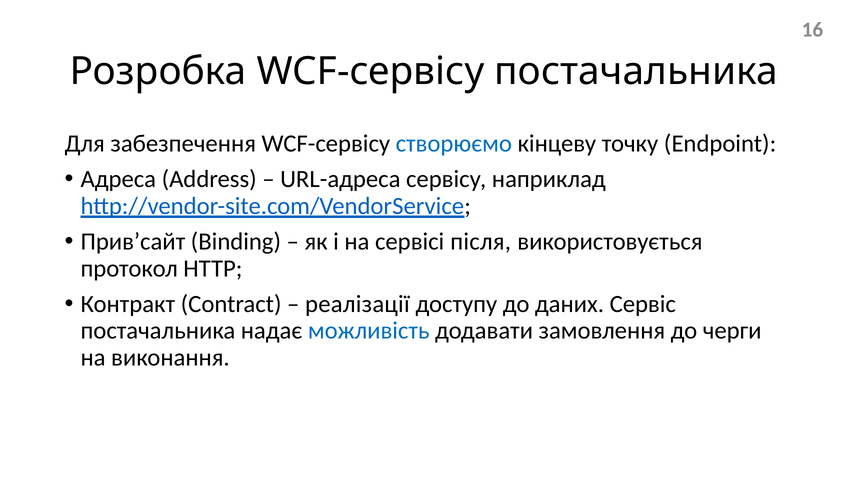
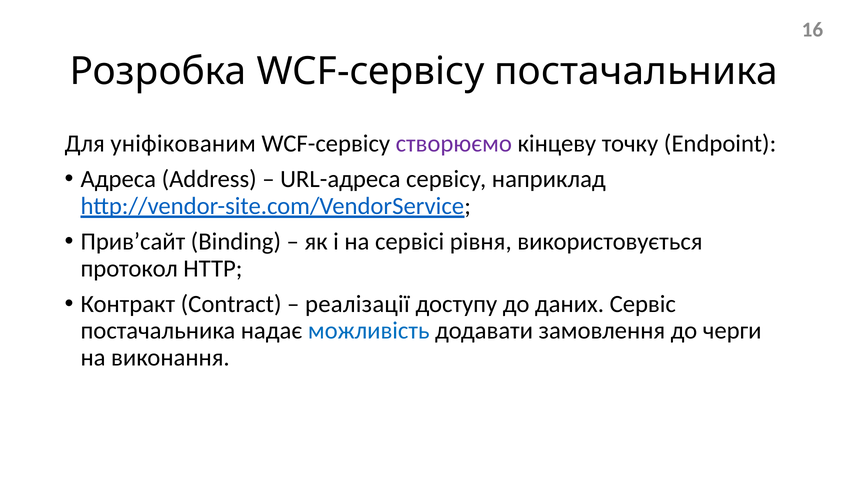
забезпечення: забезпечення -> уніфікованим
створюємо colour: blue -> purple
після: після -> рівня
